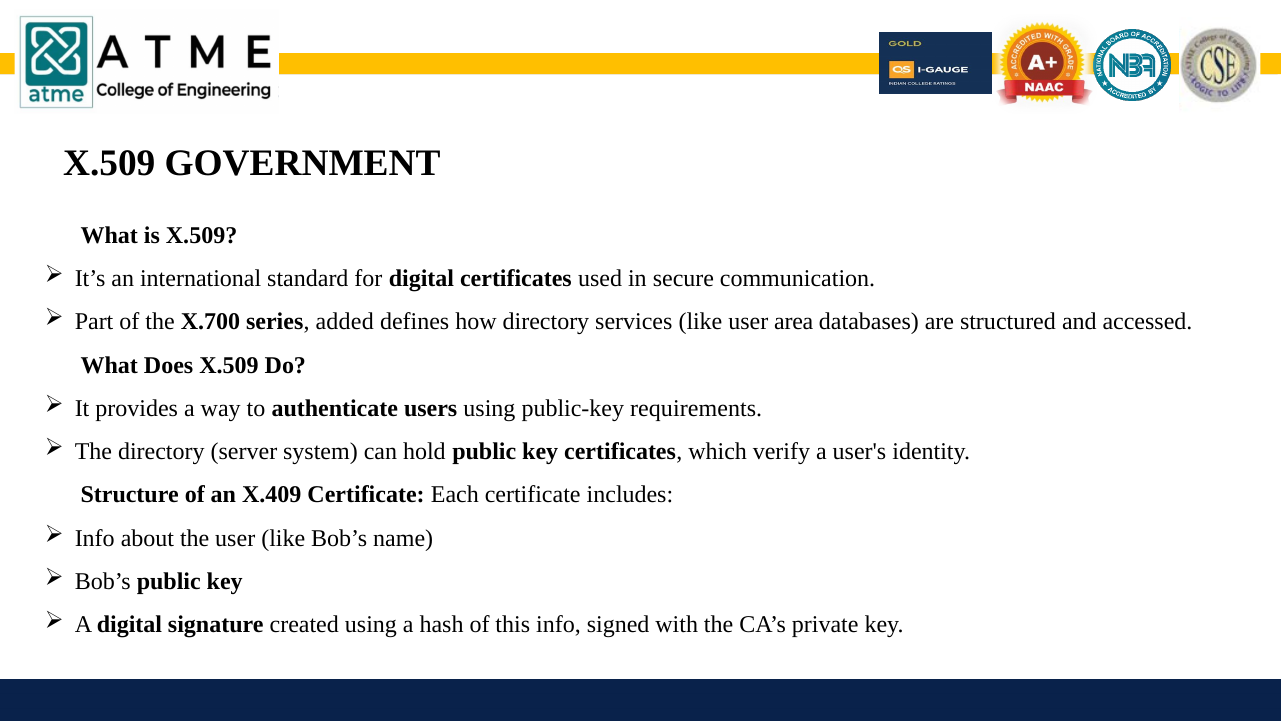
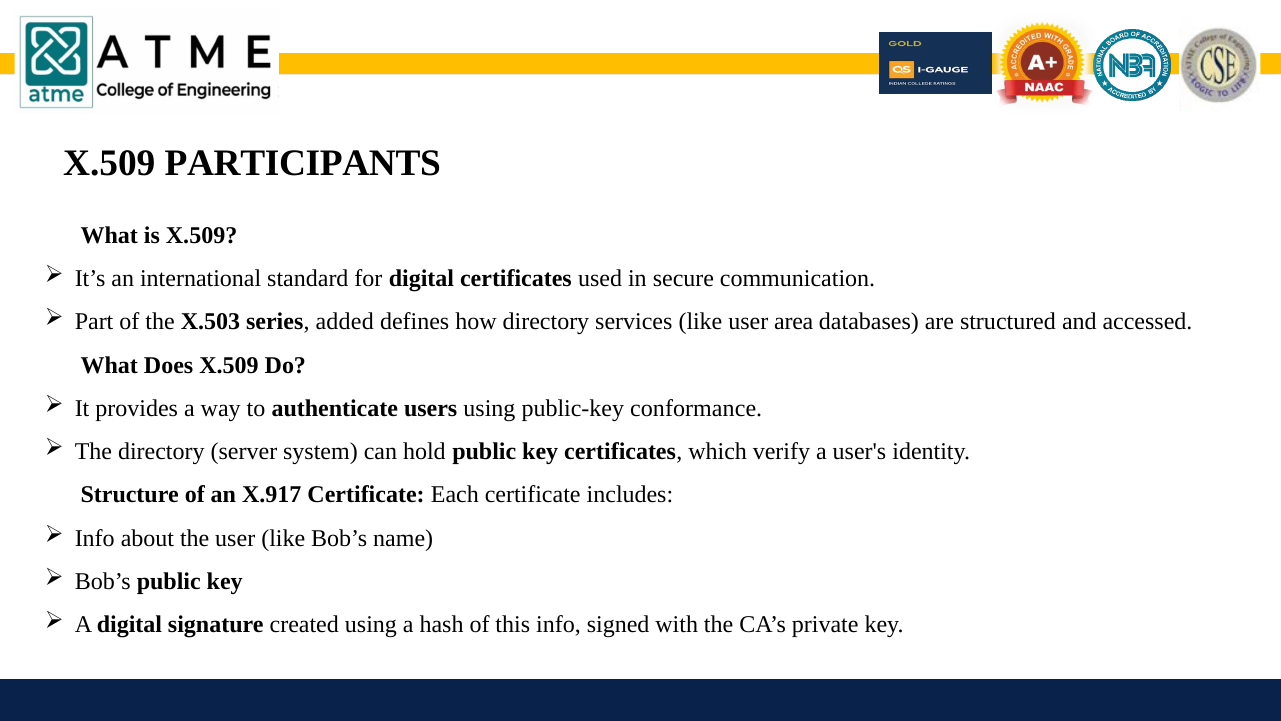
GOVERNMENT: GOVERNMENT -> PARTICIPANTS
X.700: X.700 -> X.503
requirements: requirements -> conformance
X.409: X.409 -> X.917
